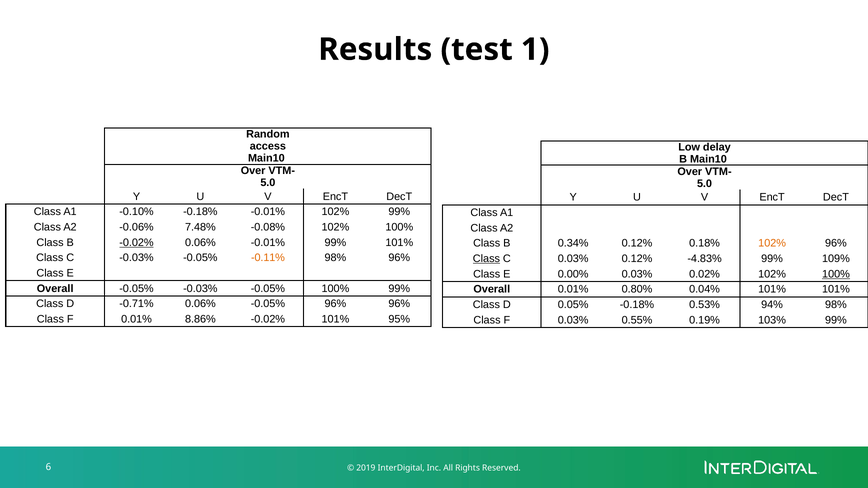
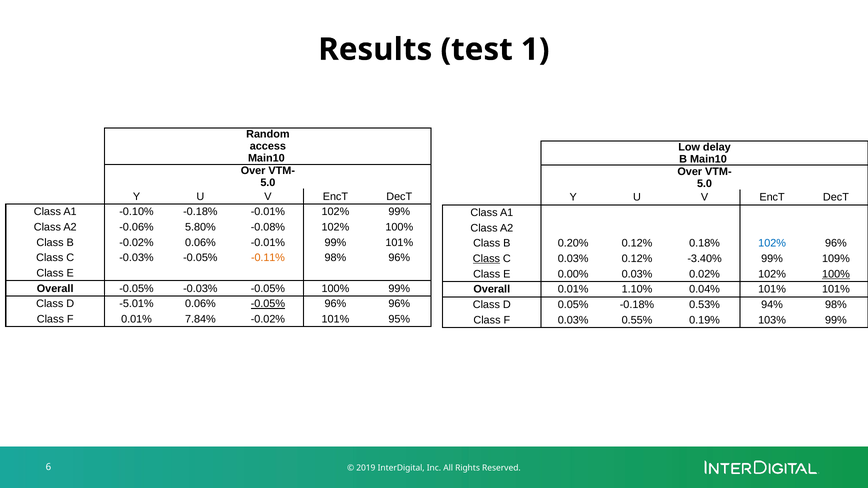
7.48%: 7.48% -> 5.80%
-0.02% at (137, 243) underline: present -> none
0.34%: 0.34% -> 0.20%
102% at (772, 244) colour: orange -> blue
-4.83%: -4.83% -> -3.40%
0.80%: 0.80% -> 1.10%
-0.71%: -0.71% -> -5.01%
-0.05% at (268, 304) underline: none -> present
8.86%: 8.86% -> 7.84%
